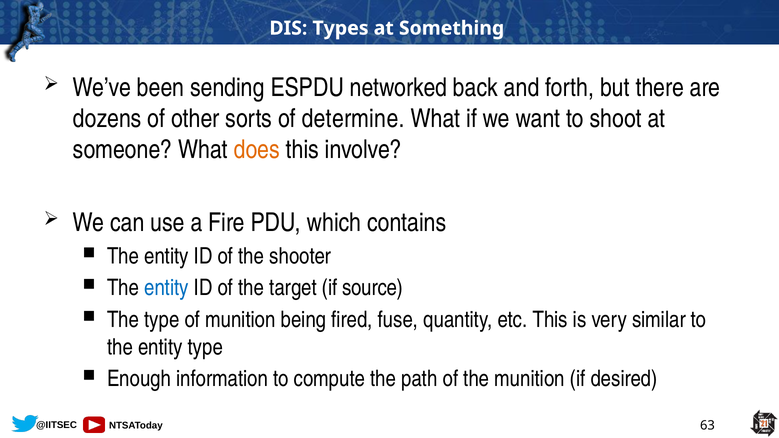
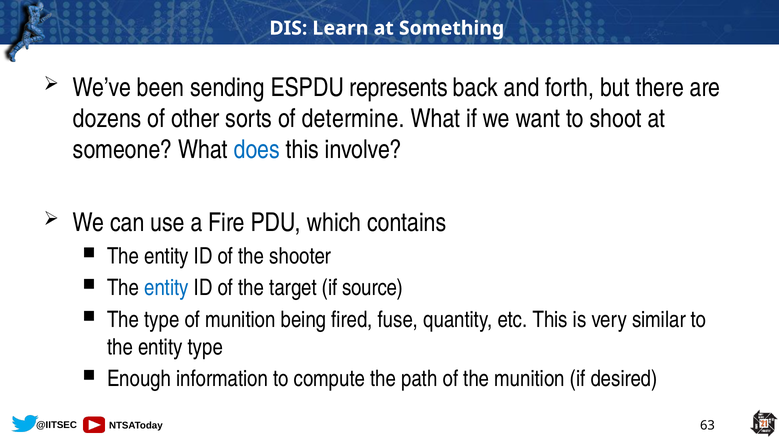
Types: Types -> Learn
networked: networked -> represents
does colour: orange -> blue
